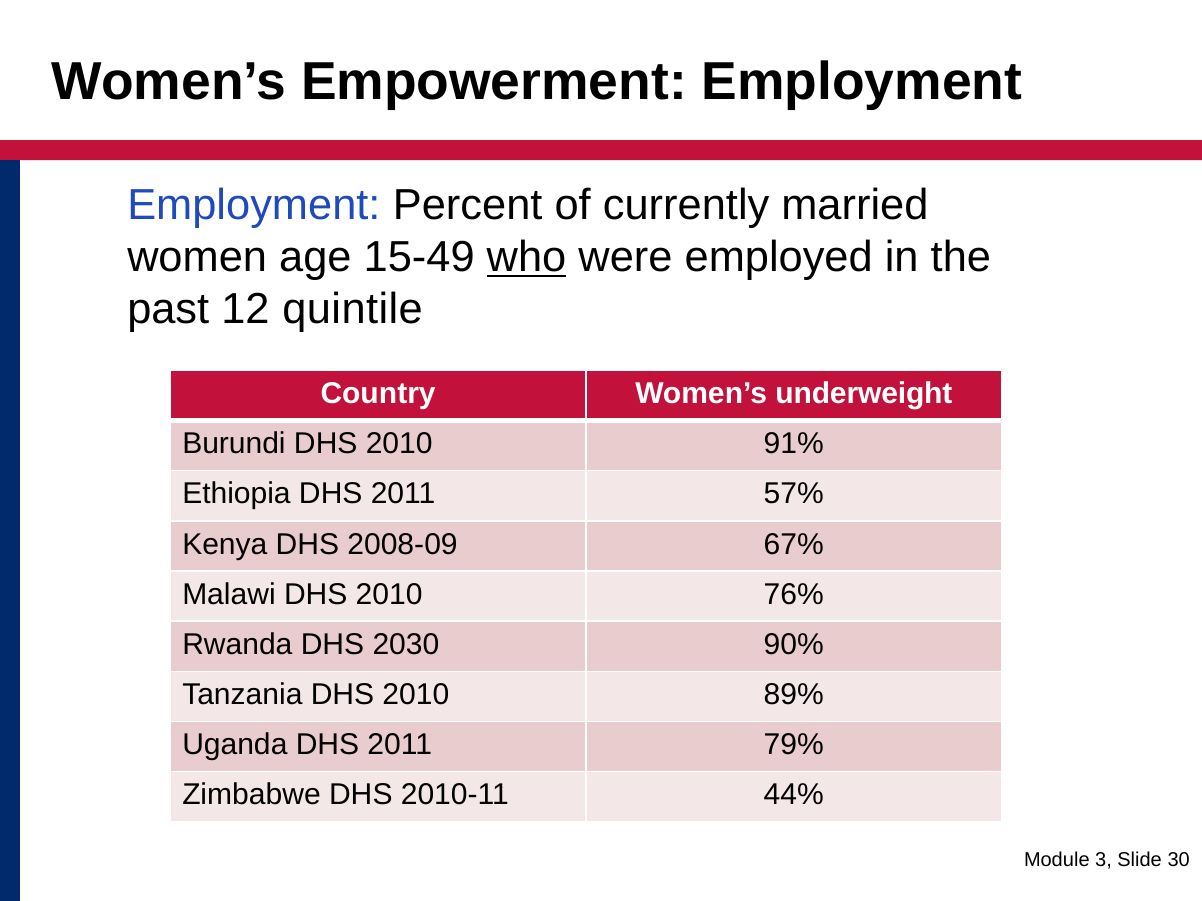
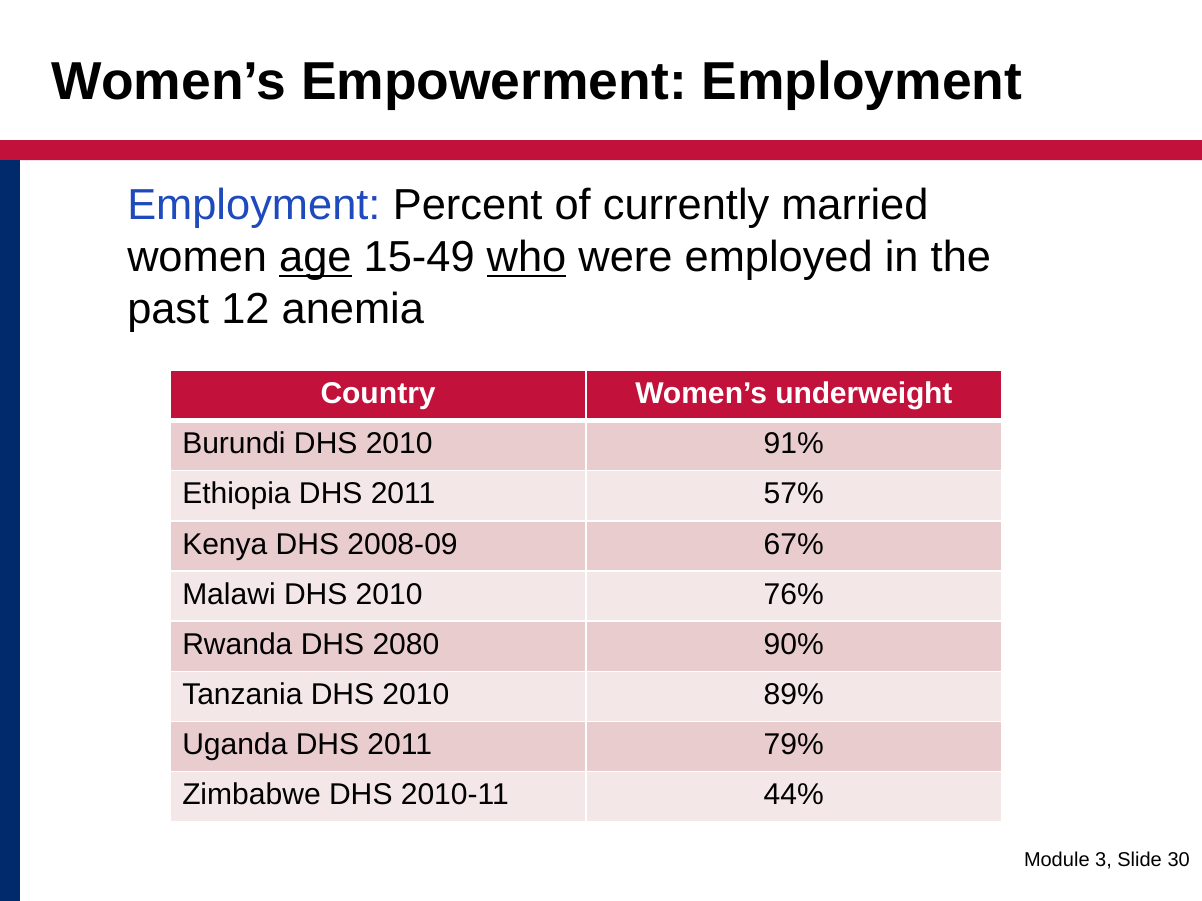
age underline: none -> present
quintile: quintile -> anemia
2030: 2030 -> 2080
